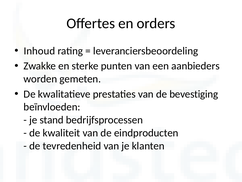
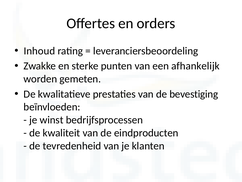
aanbieders: aanbieders -> afhankelijk
stand: stand -> winst
